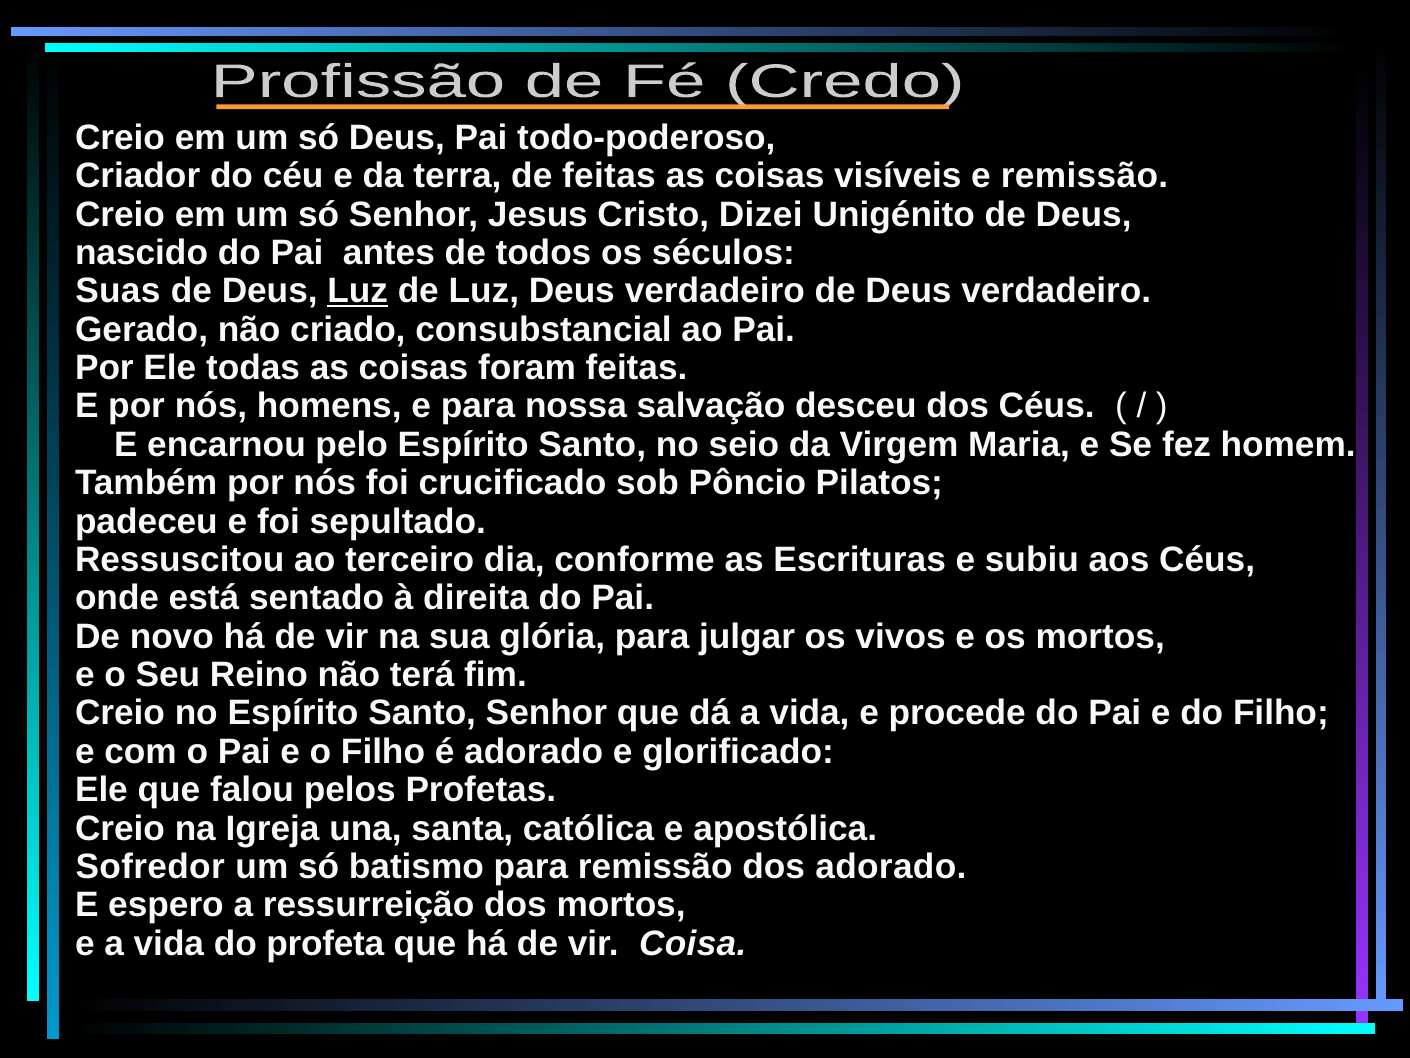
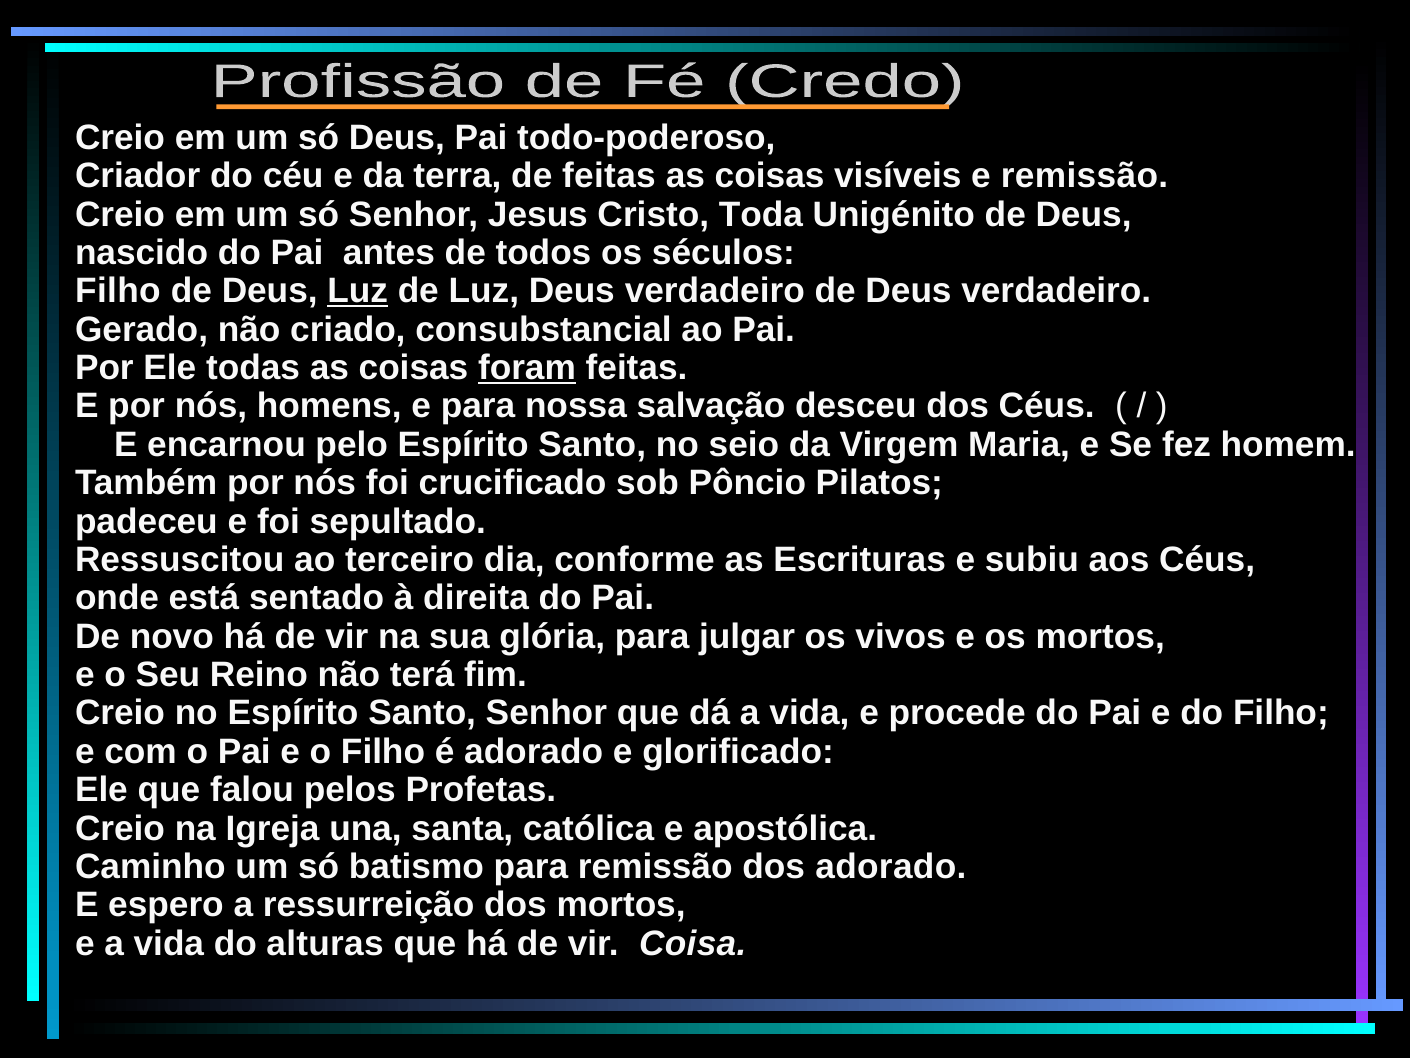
Dizei: Dizei -> Toda
Suas at (118, 291): Suas -> Filho
foram underline: none -> present
Sofredor: Sofredor -> Caminho
profeta: profeta -> alturas
